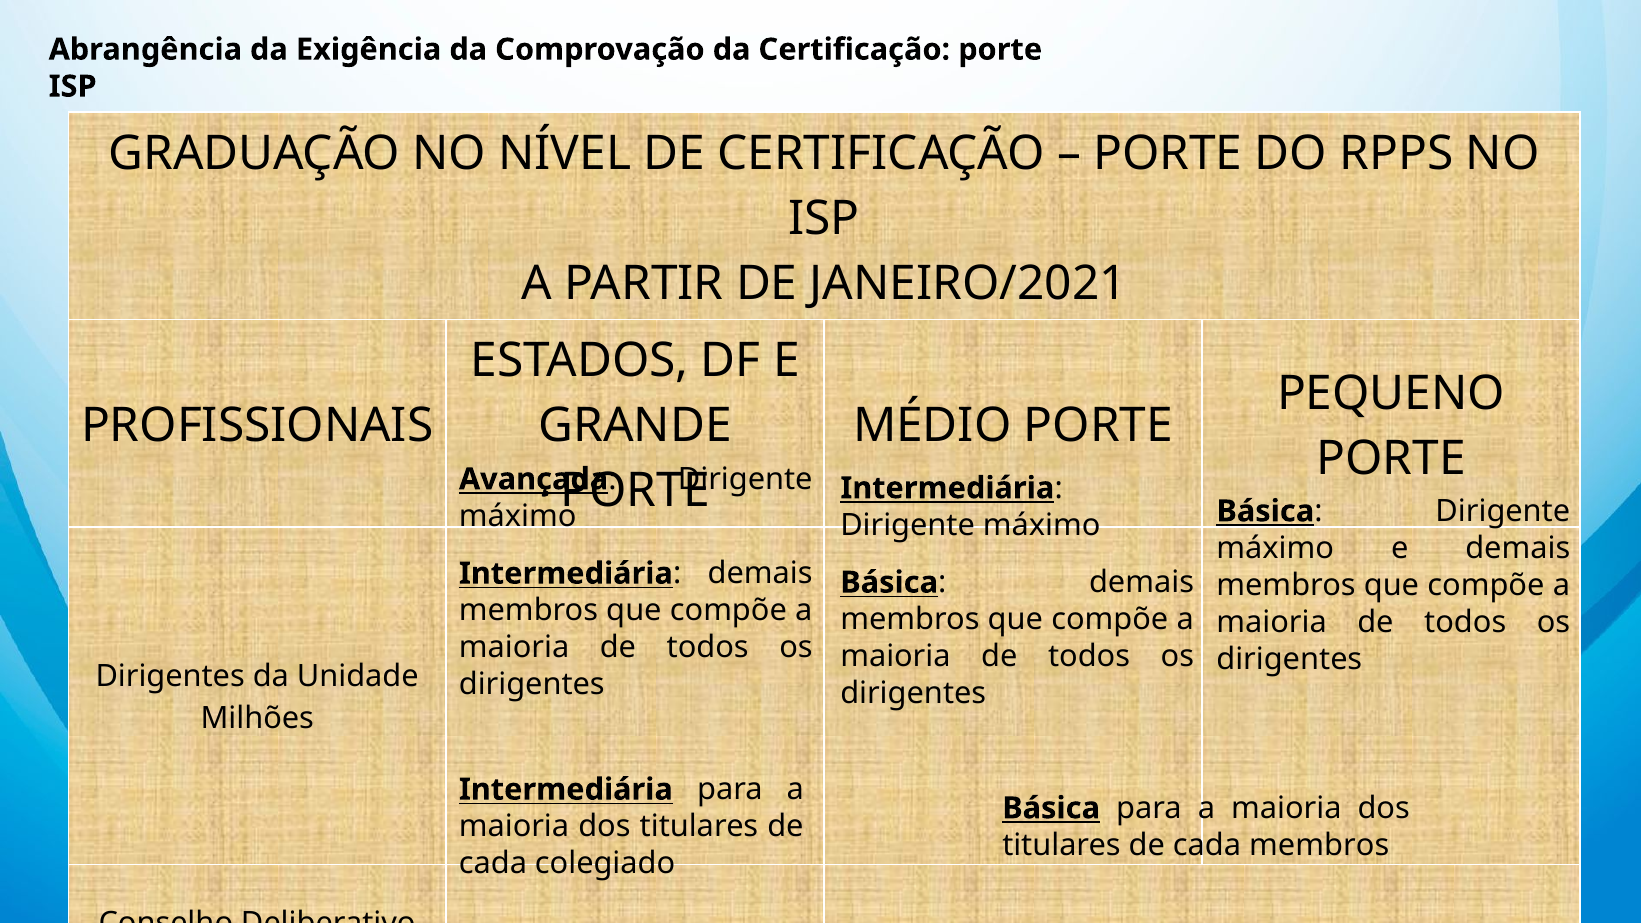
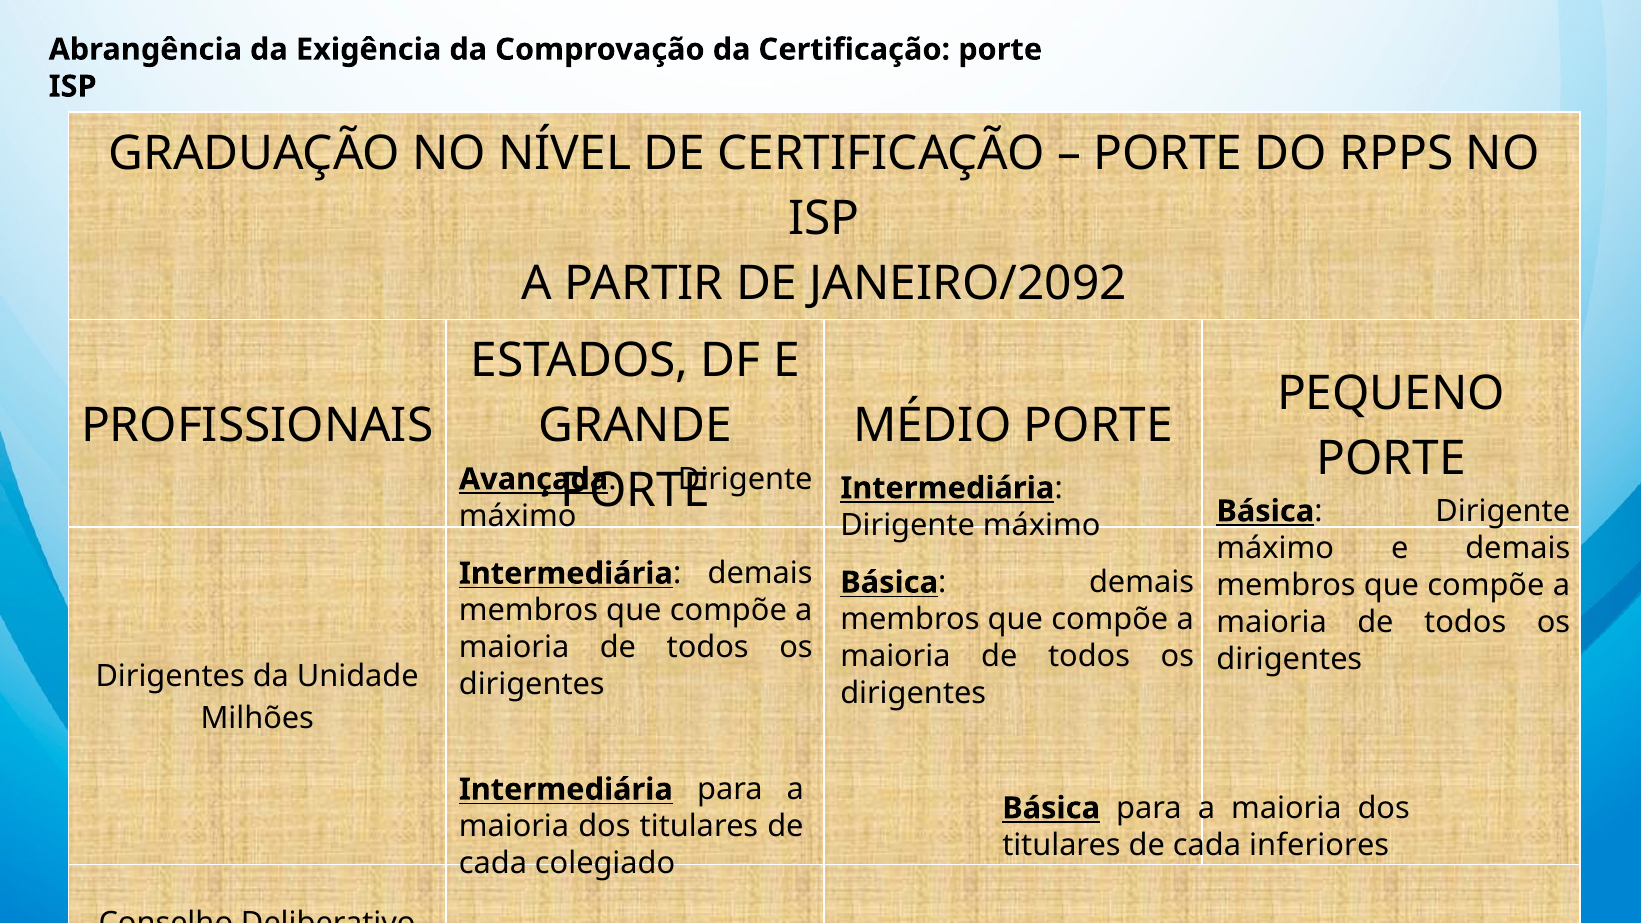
JANEIRO/2021: JANEIRO/2021 -> JANEIRO/2092
cada membros: membros -> inferiores
